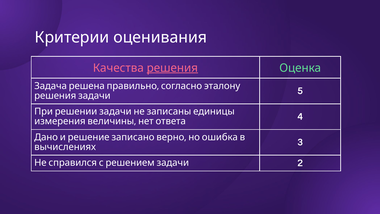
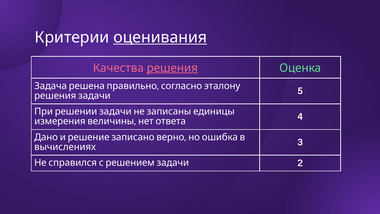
оценивания underline: none -> present
